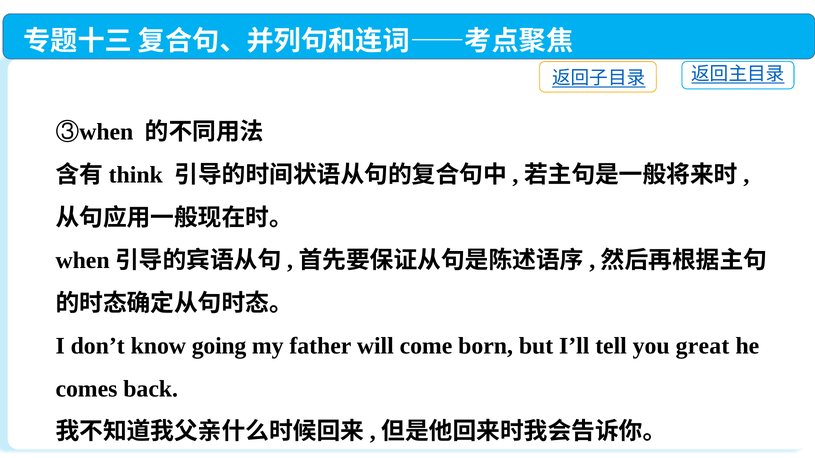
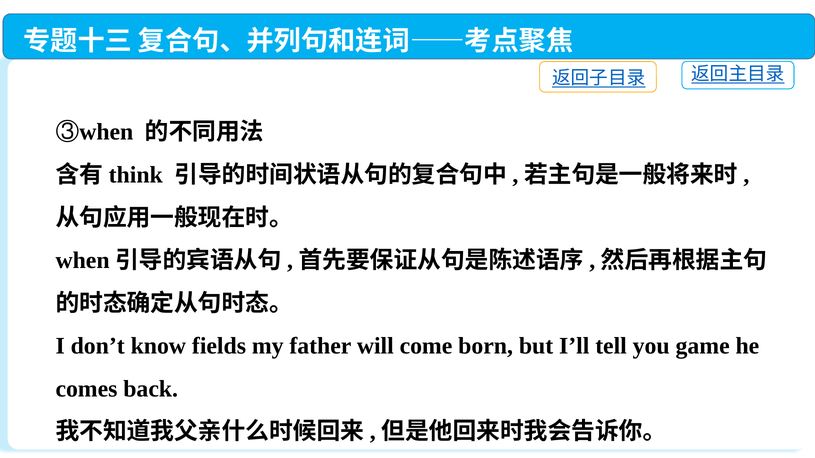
going: going -> fields
great: great -> game
